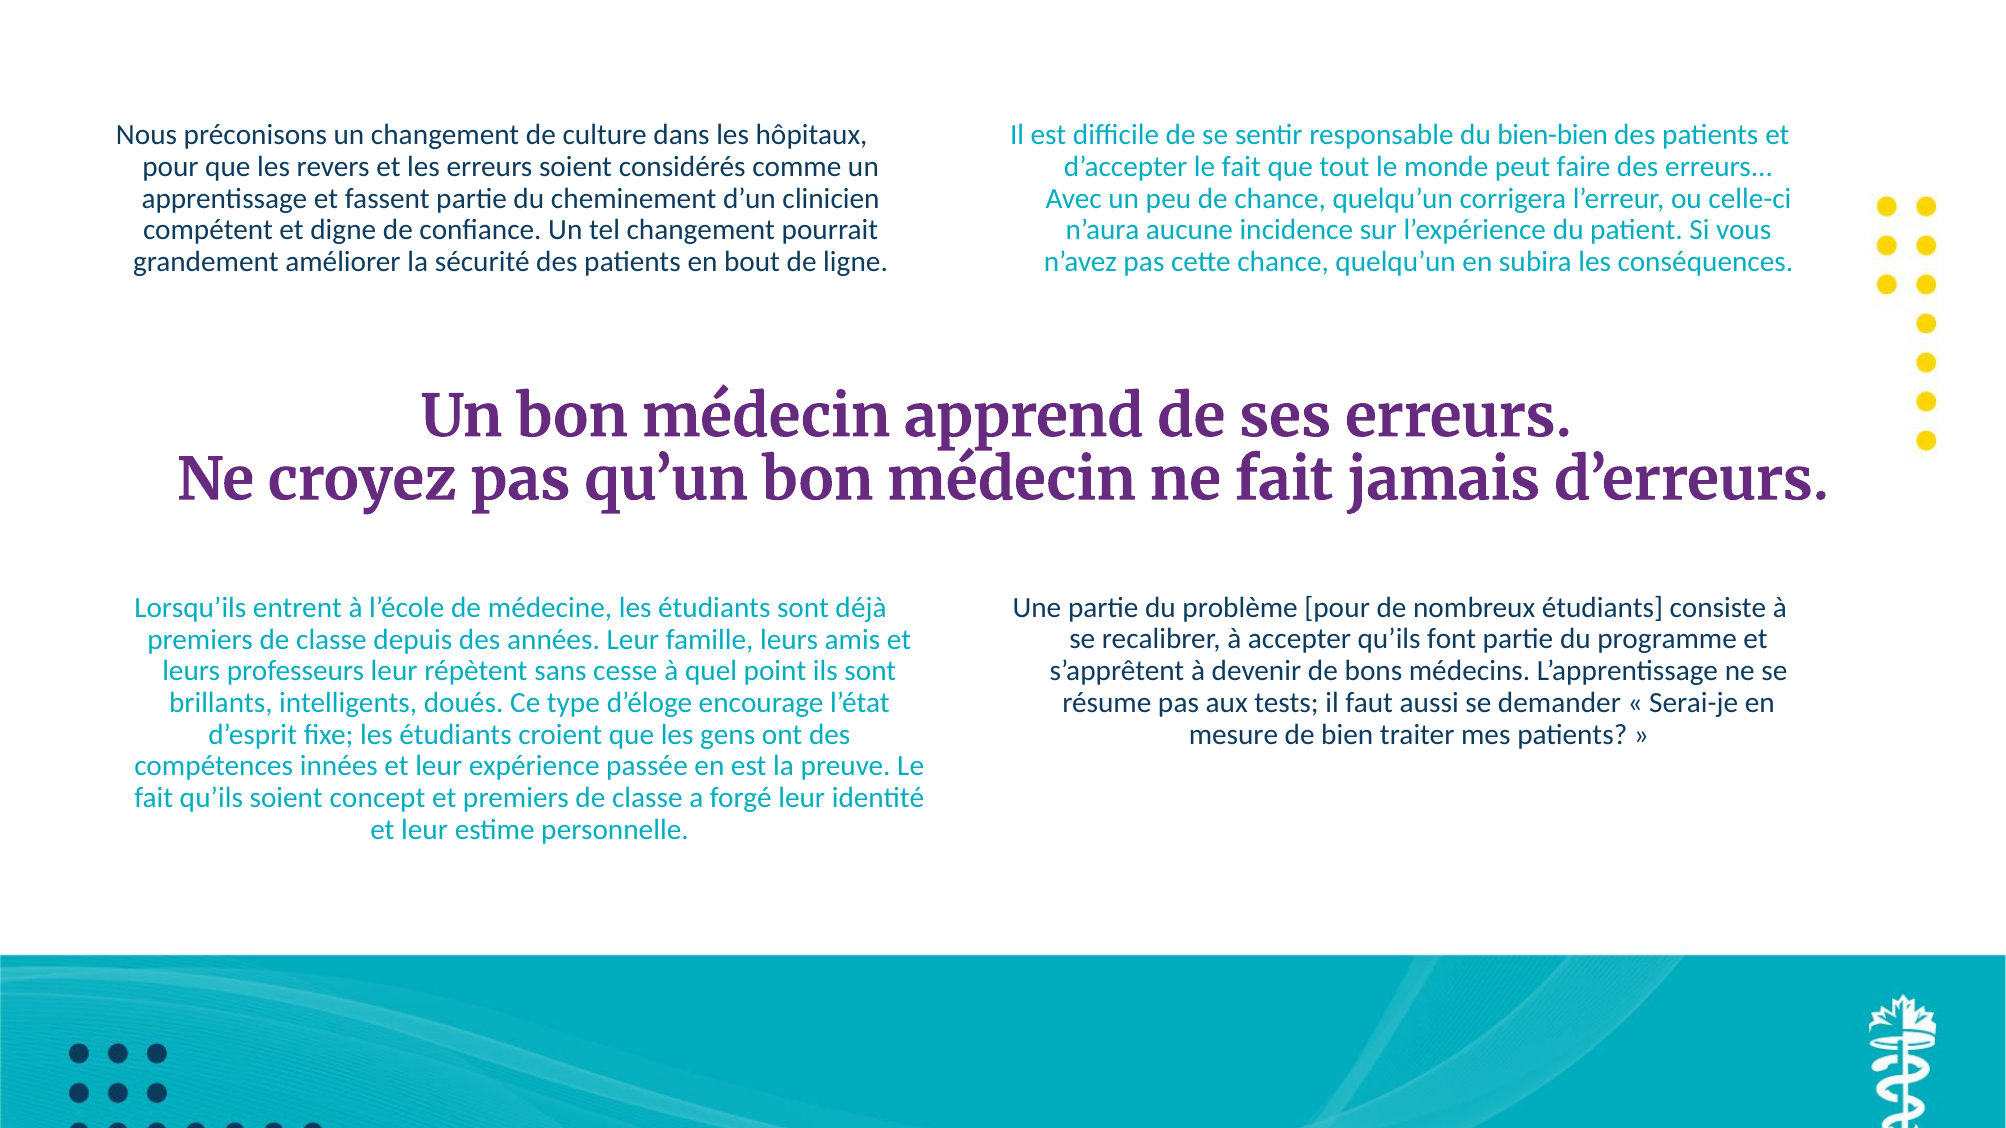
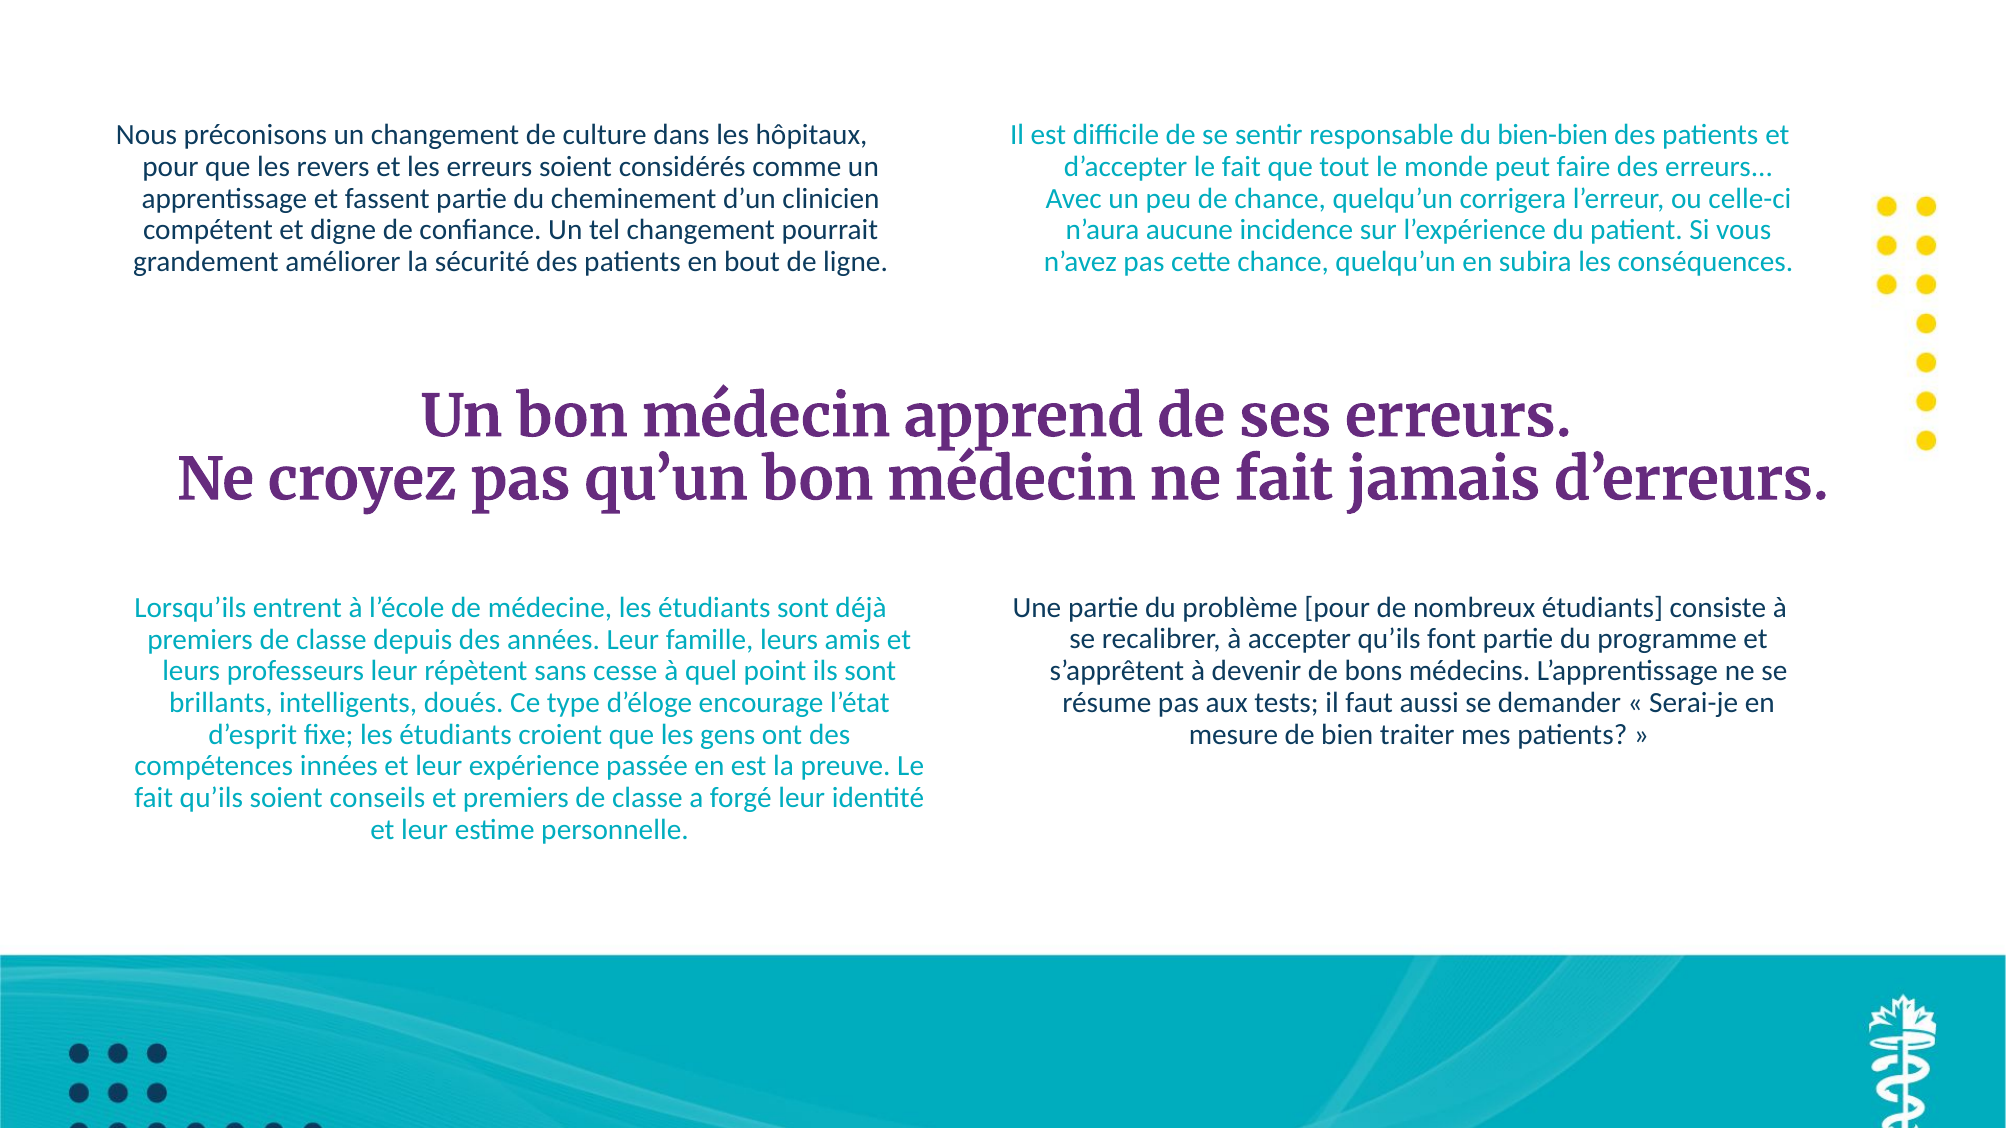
concept: concept -> conseils
